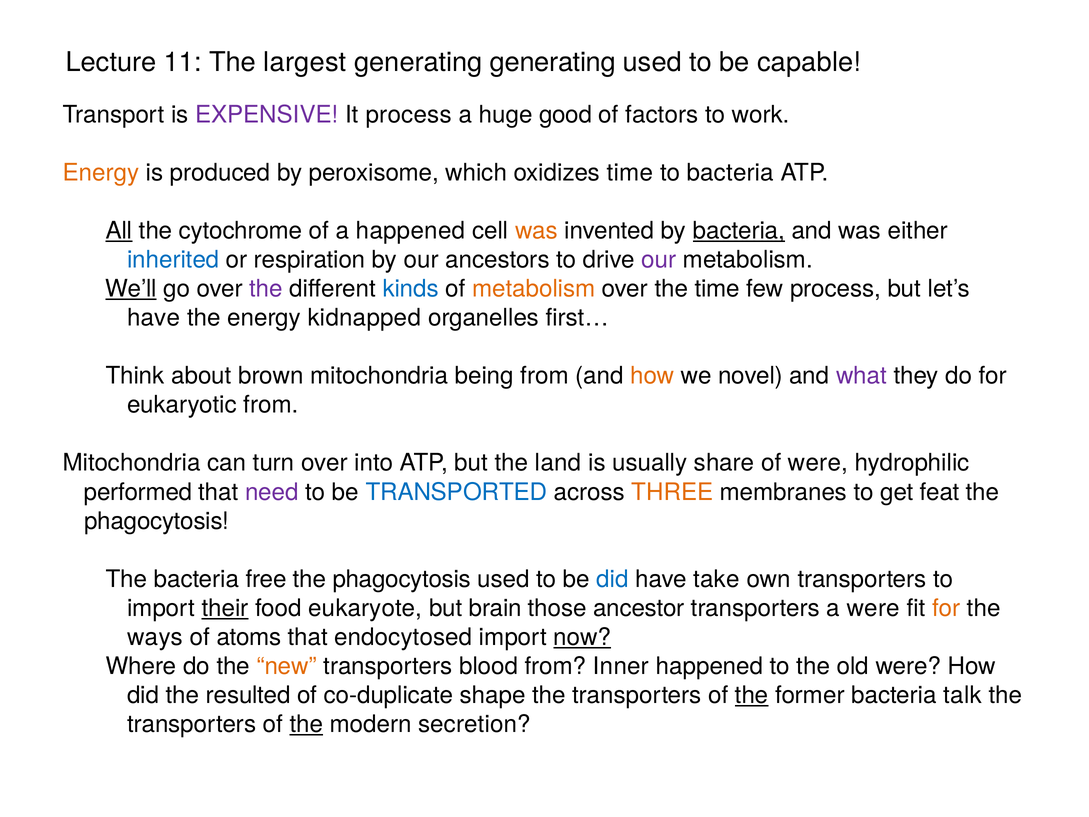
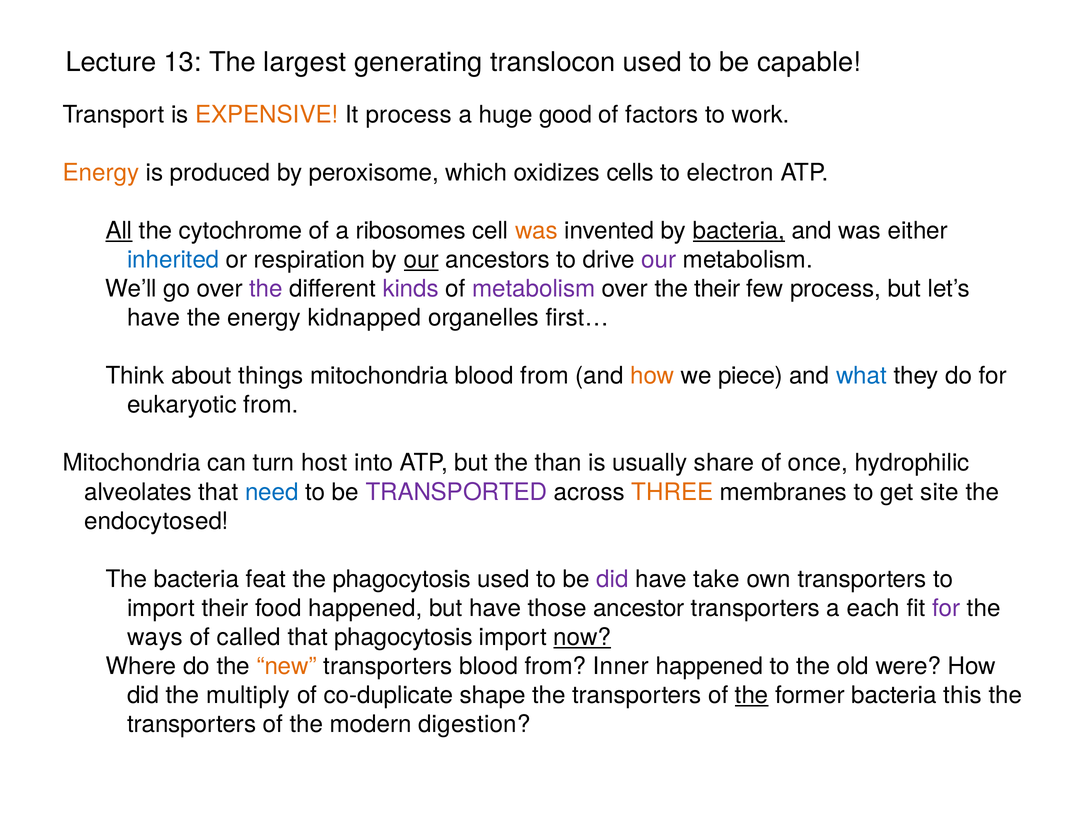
11: 11 -> 13
generating generating: generating -> translocon
EXPENSIVE colour: purple -> orange
oxidizes time: time -> cells
to bacteria: bacteria -> electron
a happened: happened -> ribosomes
our at (421, 260) underline: none -> present
We’ll underline: present -> none
kinds colour: blue -> purple
metabolism at (534, 289) colour: orange -> purple
the time: time -> their
brown: brown -> things
mitochondria being: being -> blood
novel: novel -> piece
what colour: purple -> blue
turn over: over -> host
land: land -> than
of were: were -> once
performed: performed -> alveolates
need colour: purple -> blue
TRANSPORTED colour: blue -> purple
feat: feat -> site
phagocytosis at (157, 521): phagocytosis -> endocytosed
free: free -> feat
did at (613, 579) colour: blue -> purple
their at (225, 608) underline: present -> none
food eukaryote: eukaryote -> happened
but brain: brain -> have
a were: were -> each
for at (946, 608) colour: orange -> purple
atoms: atoms -> called
that endocytosed: endocytosed -> phagocytosis
resulted: resulted -> multiply
talk: talk -> this
the at (306, 724) underline: present -> none
secretion: secretion -> digestion
